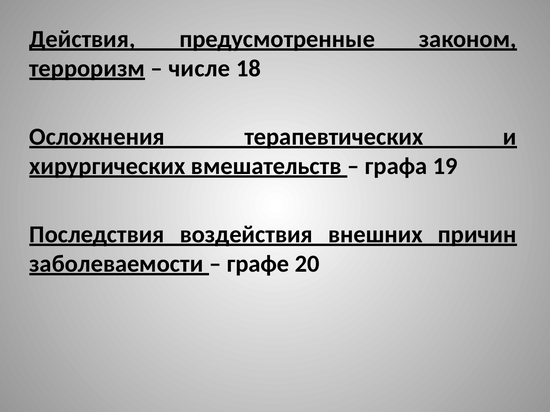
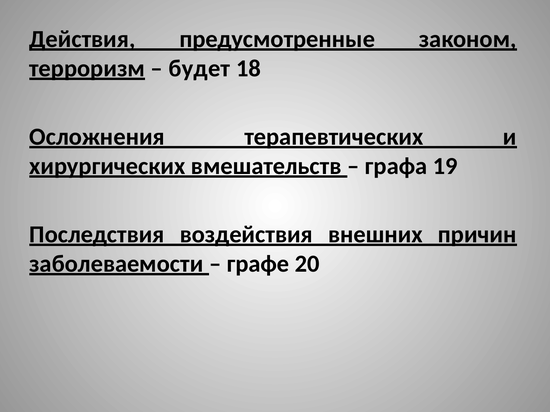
числе: числе -> будет
